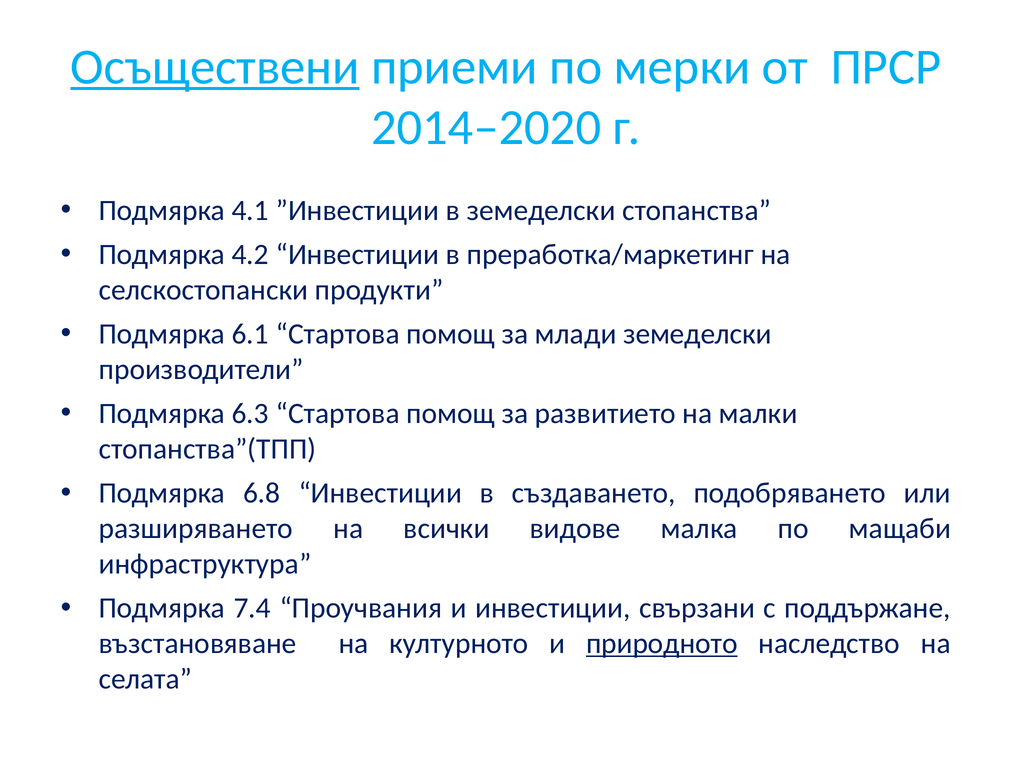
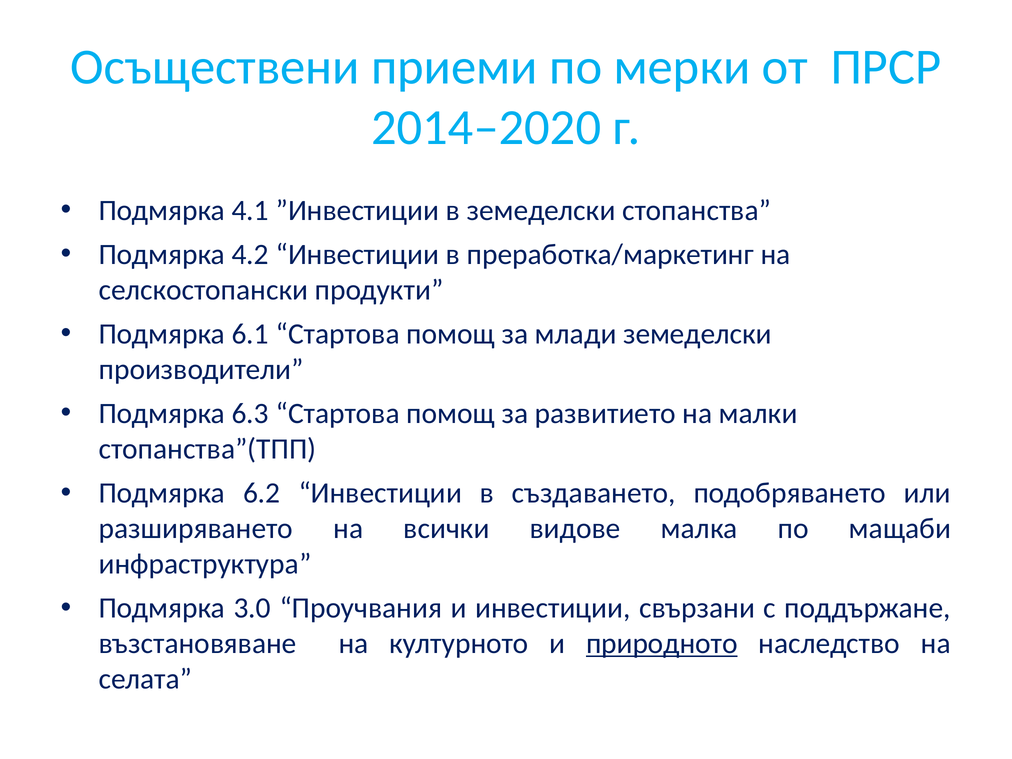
Осъществени underline: present -> none
6.8: 6.8 -> 6.2
7.4: 7.4 -> 3.0
